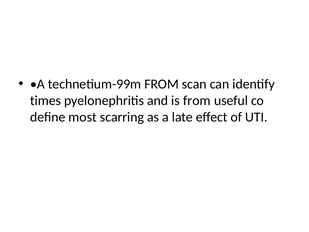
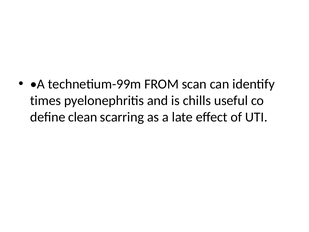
is from: from -> chills
most: most -> clean
